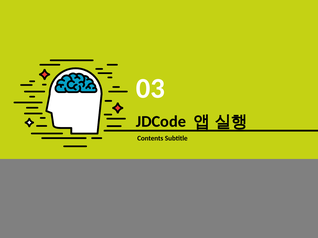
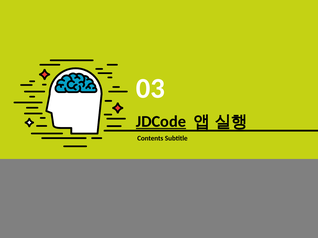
JDCode underline: none -> present
